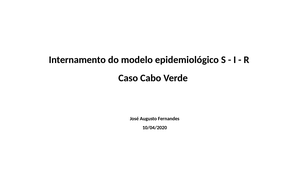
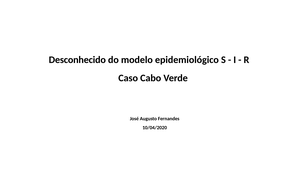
Internamento: Internamento -> Desconhecido
